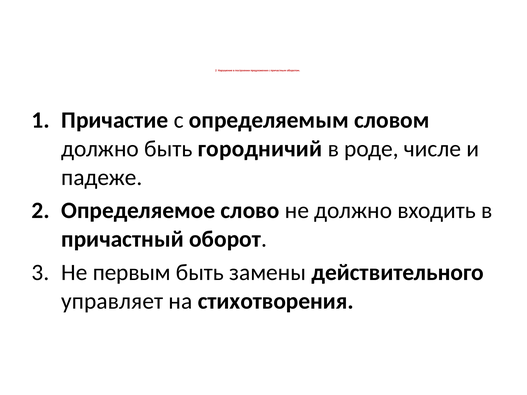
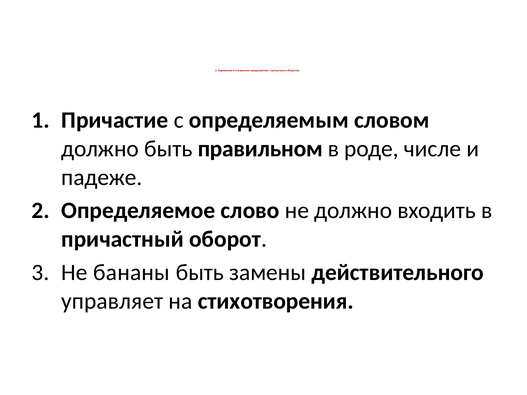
городничий: городничий -> правильном
первым: первым -> бананы
